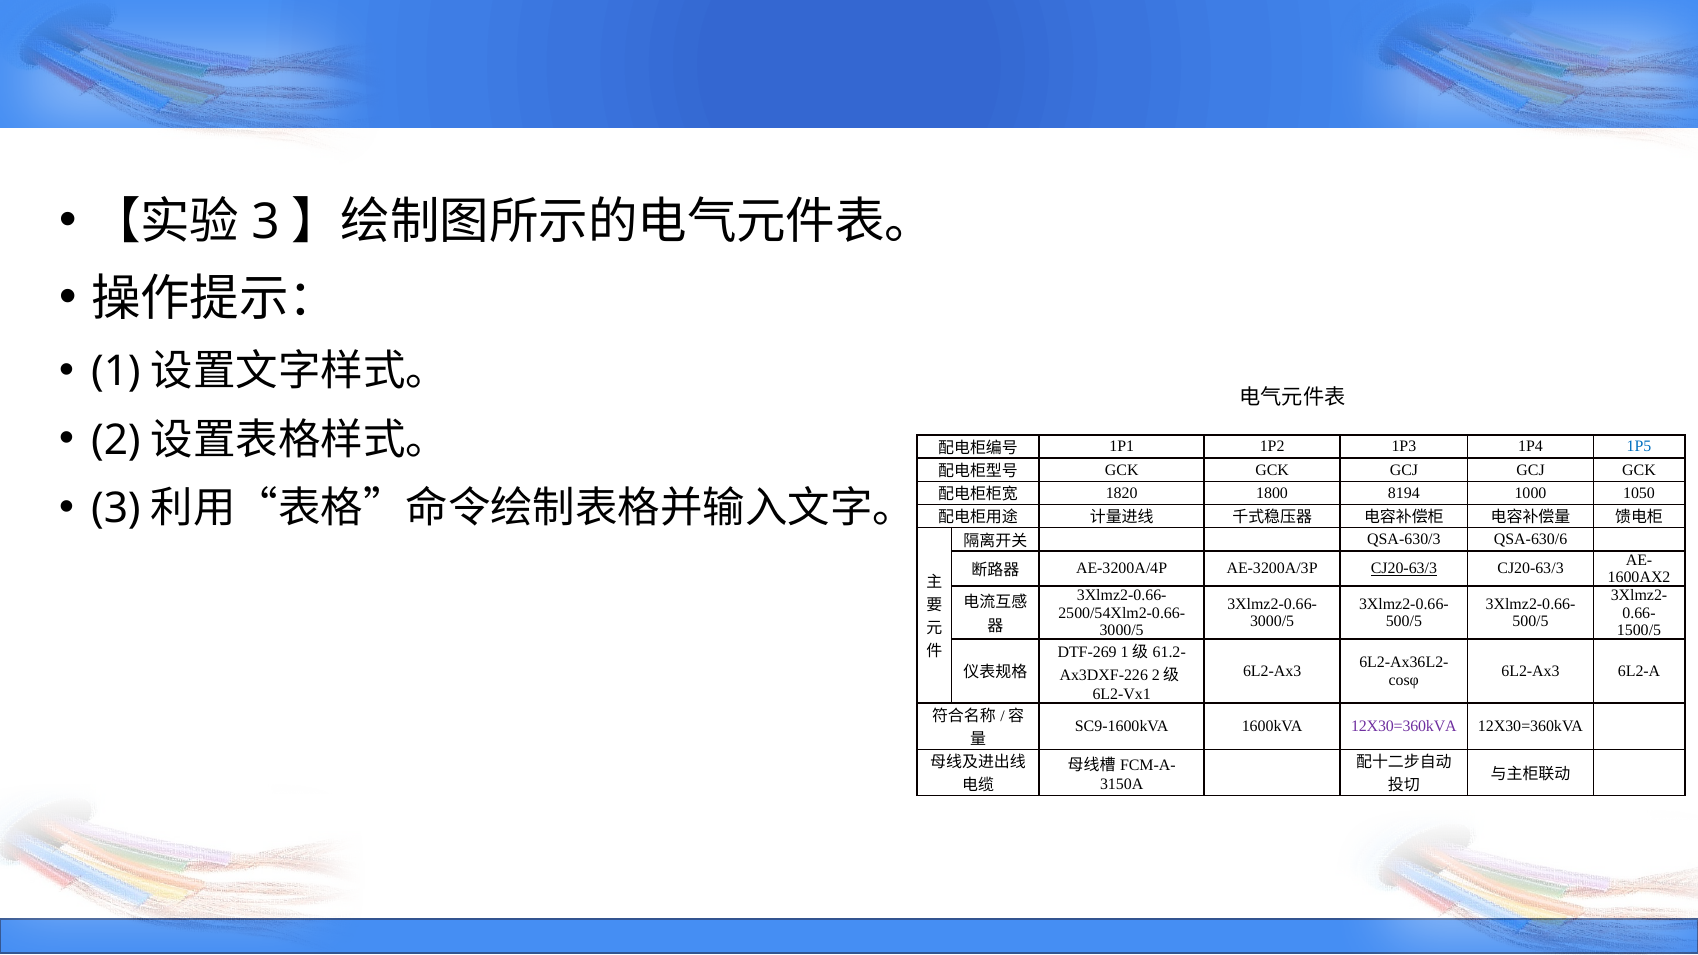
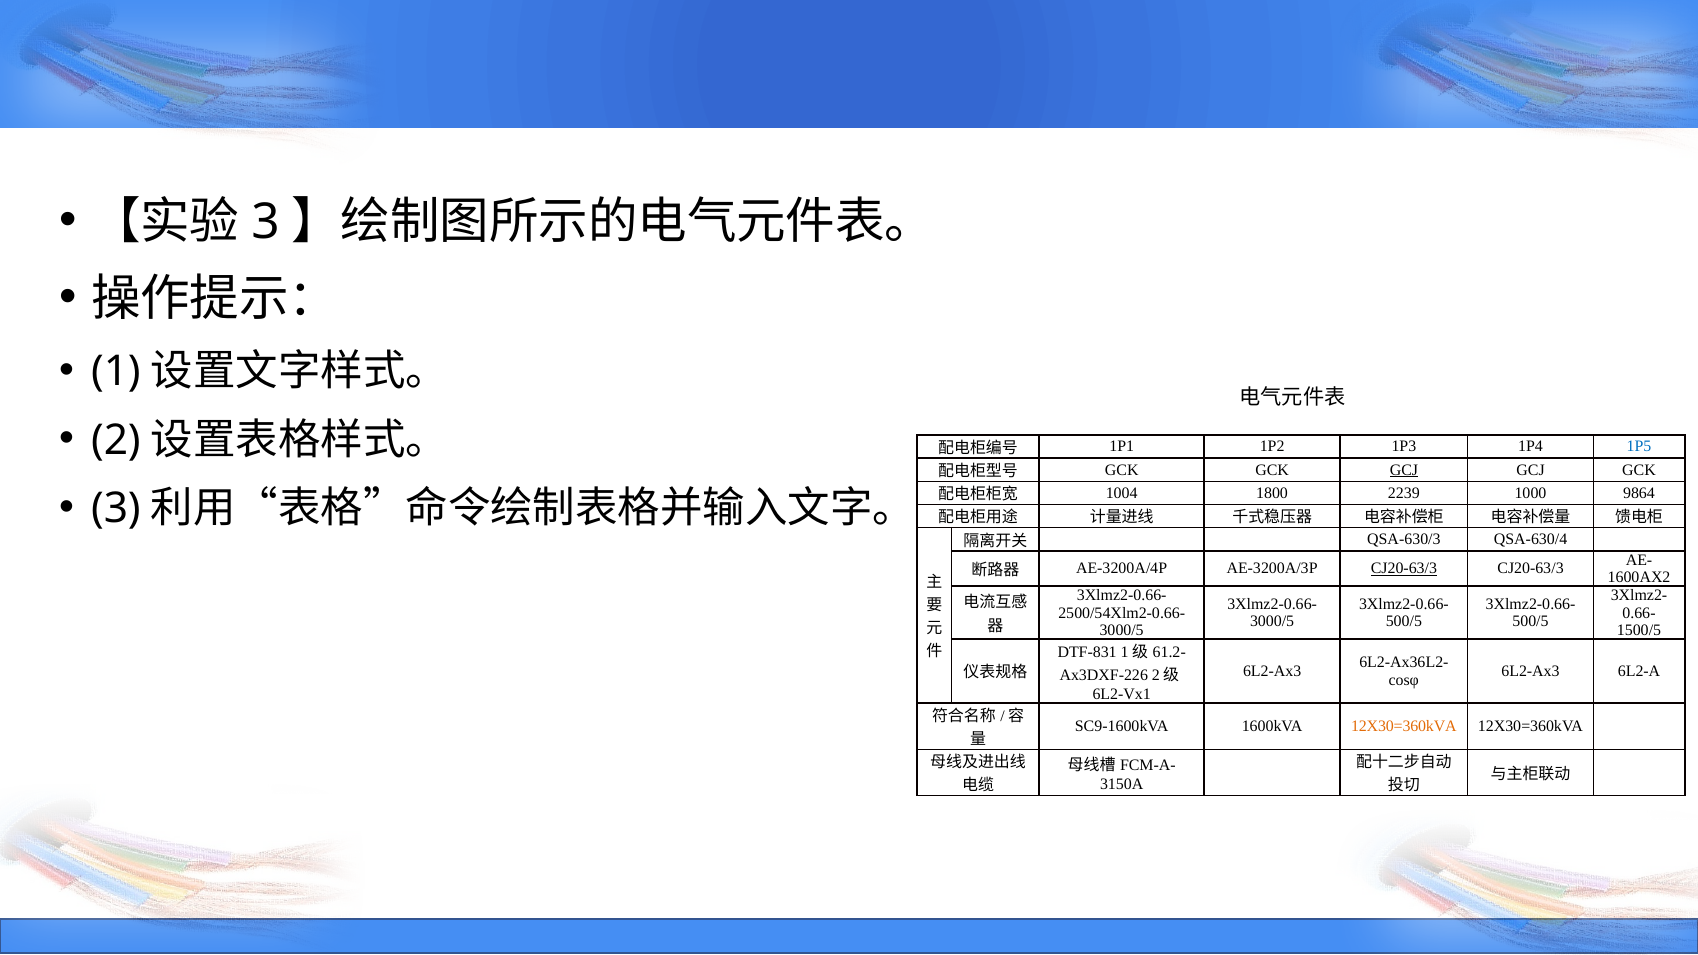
GCJ at (1404, 470) underline: none -> present
1820: 1820 -> 1004
8194: 8194 -> 2239
1050: 1050 -> 9864
QSA-630/6: QSA-630/6 -> QSA-630/4
DTF-269: DTF-269 -> DTF-831
12X30=360kVA at (1404, 726) colour: purple -> orange
